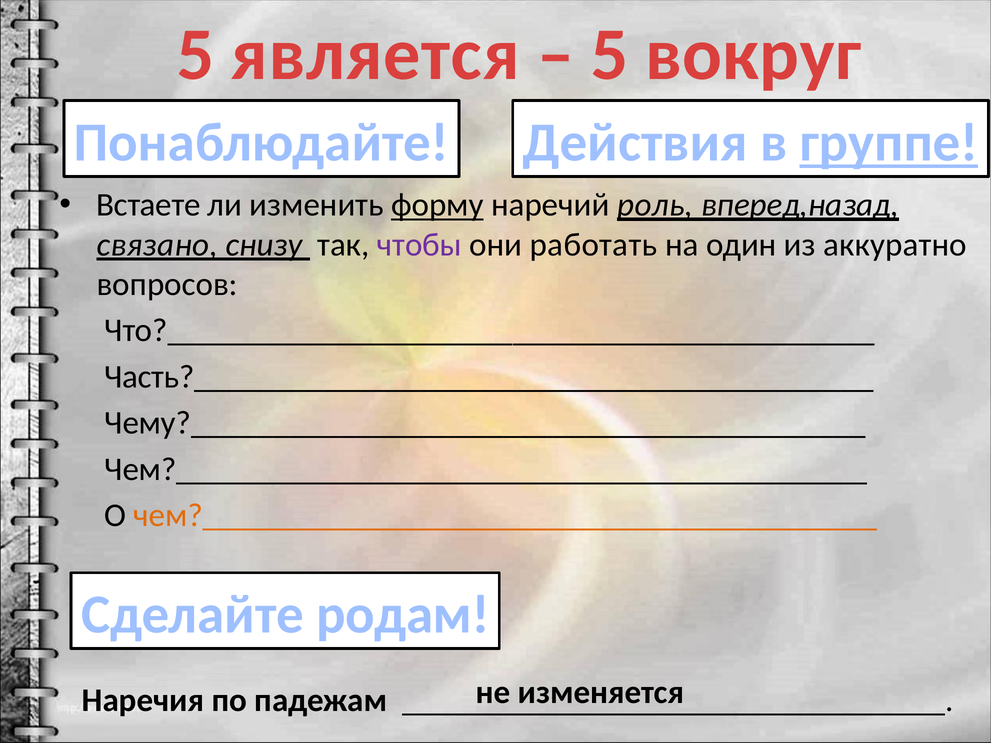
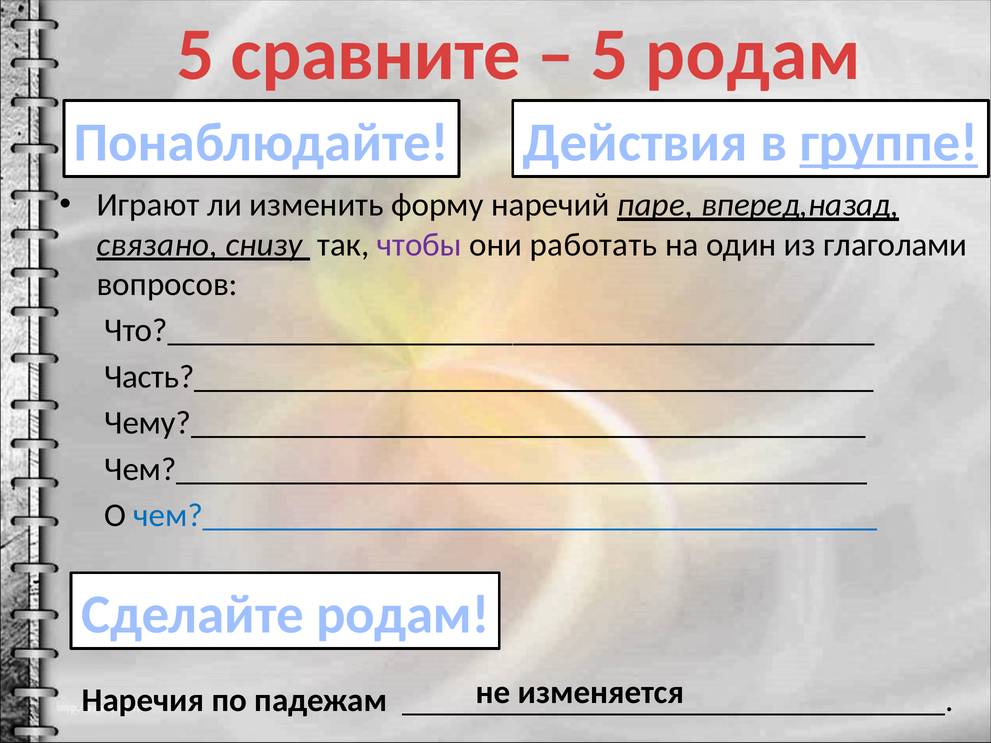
является: является -> сравните
5 вокруг: вокруг -> родам
Встаете: Встаете -> Играют
форму underline: present -> none
роль: роль -> паре
аккуратно: аккуратно -> глаголами
чем?_________________________________________ colour: orange -> blue
